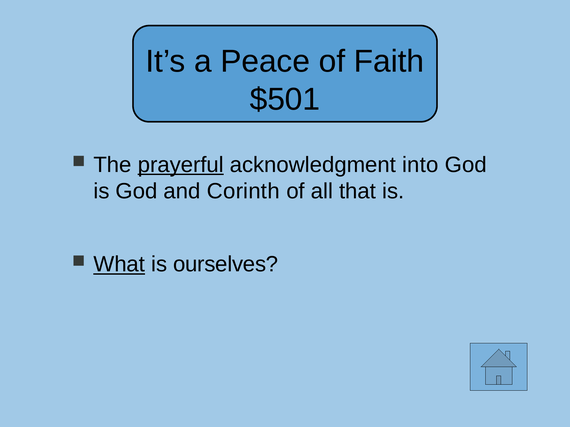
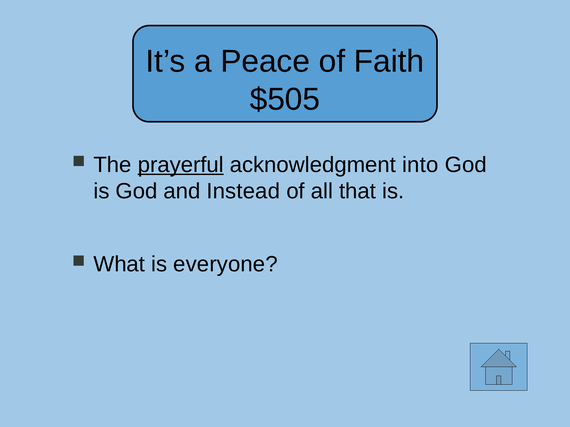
$501: $501 -> $505
Corinth: Corinth -> Instead
What underline: present -> none
ourselves: ourselves -> everyone
